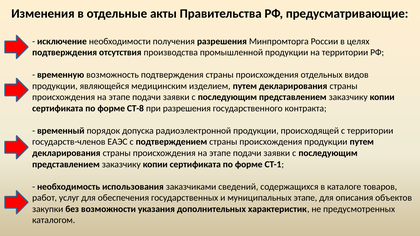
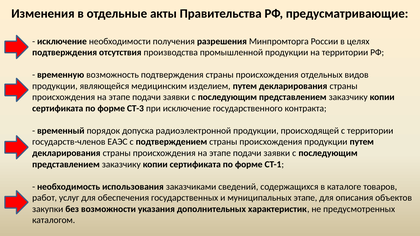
СТ-8: СТ-8 -> СТ-3
при разрешения: разрешения -> исключение
